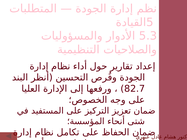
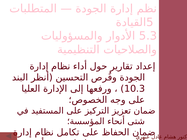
82.7: 82.7 -> 10.3
